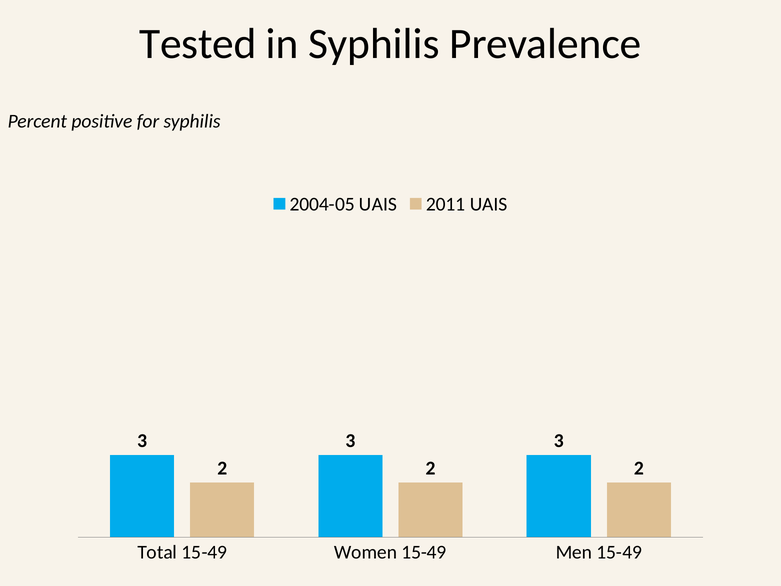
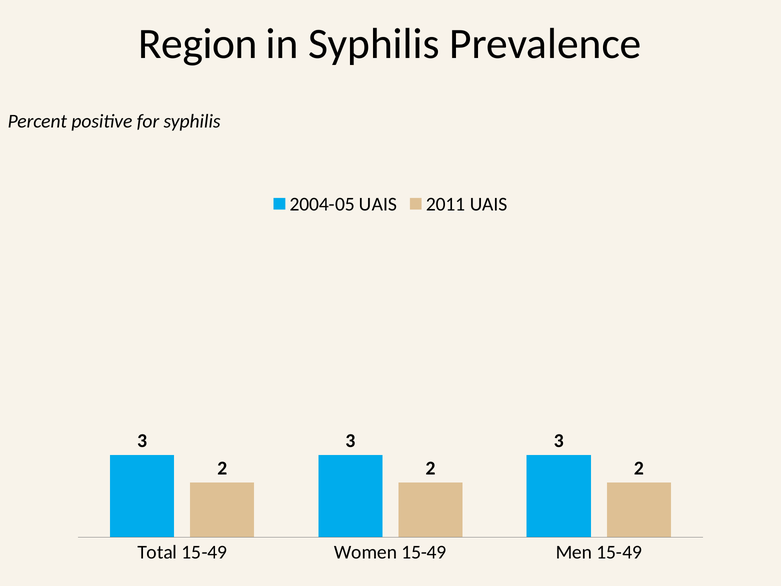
Tested: Tested -> Region
